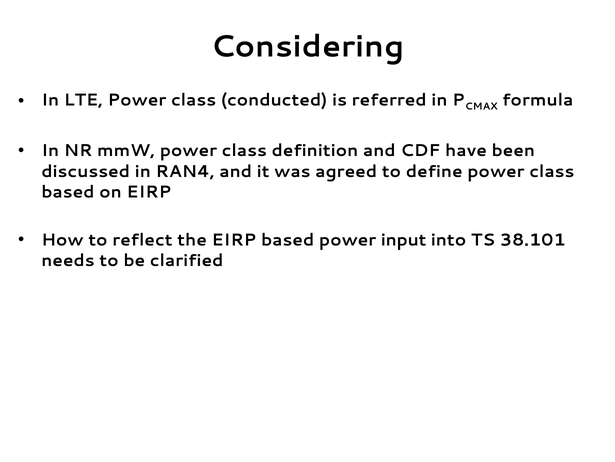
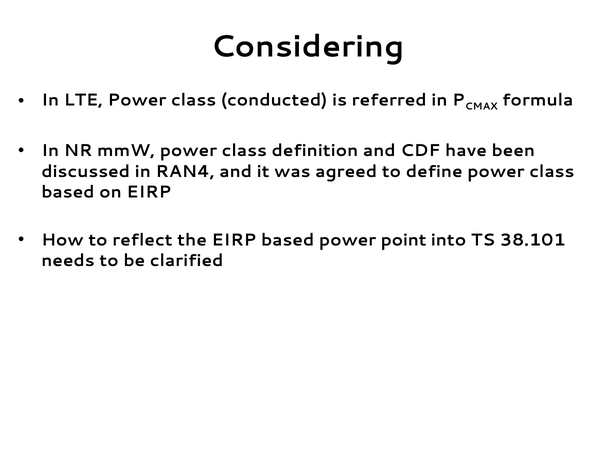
input: input -> point
